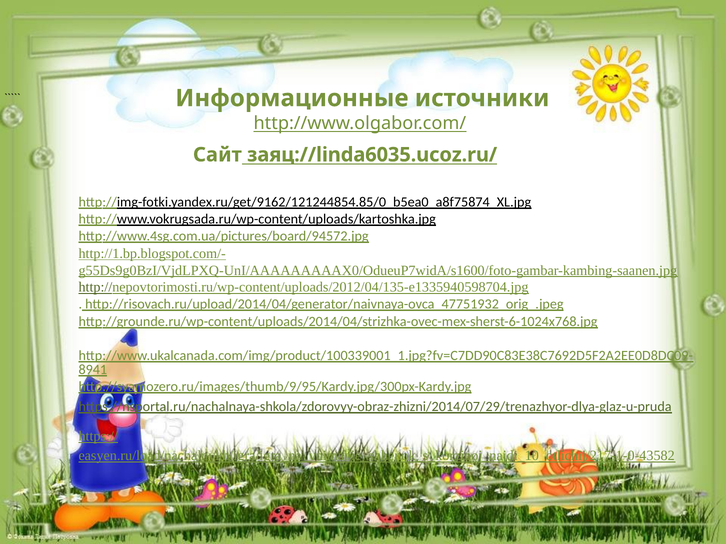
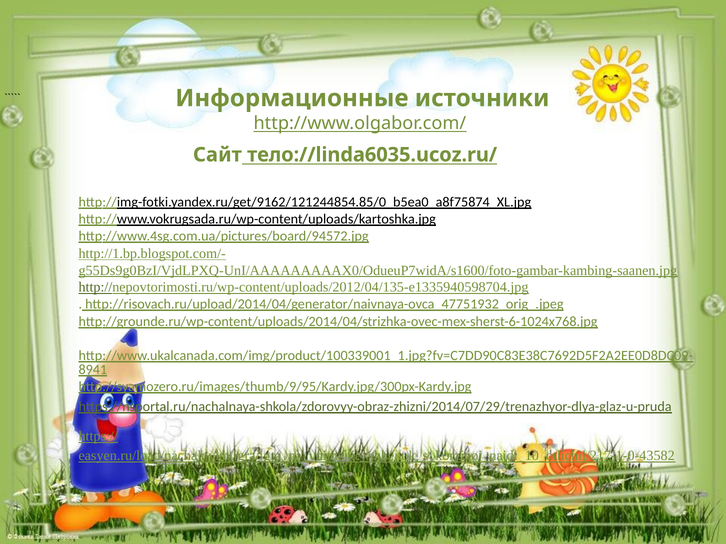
заяц://linda6035.ucoz.ru/: заяц://linda6035.ucoz.ru/ -> тело://linda6035.ucoz.ru/
